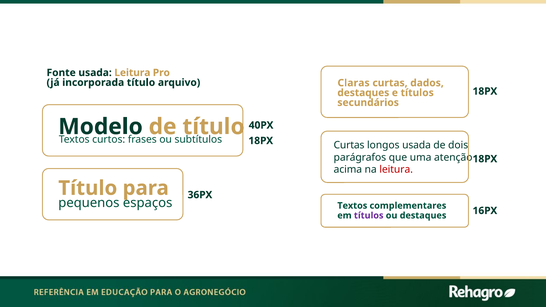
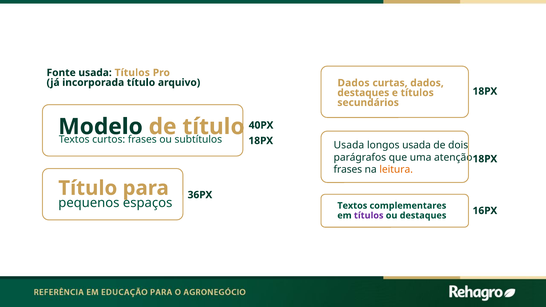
usada Leitura: Leitura -> Títulos
Claras at (354, 83): Claras -> Dados
Curtas at (349, 145): Curtas -> Usada
acima at (348, 170): acima -> frases
leitura at (396, 170) colour: red -> orange
